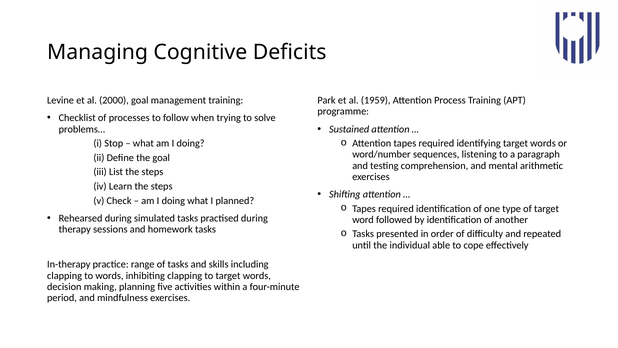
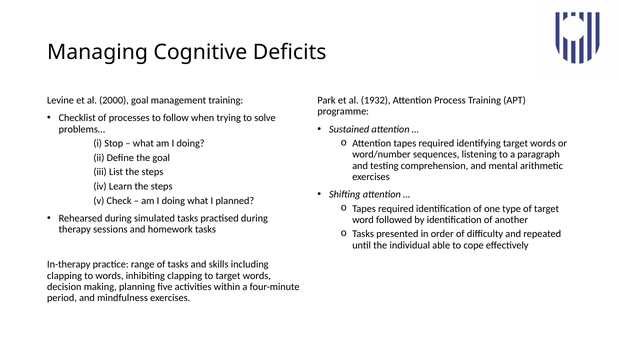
1959: 1959 -> 1932
